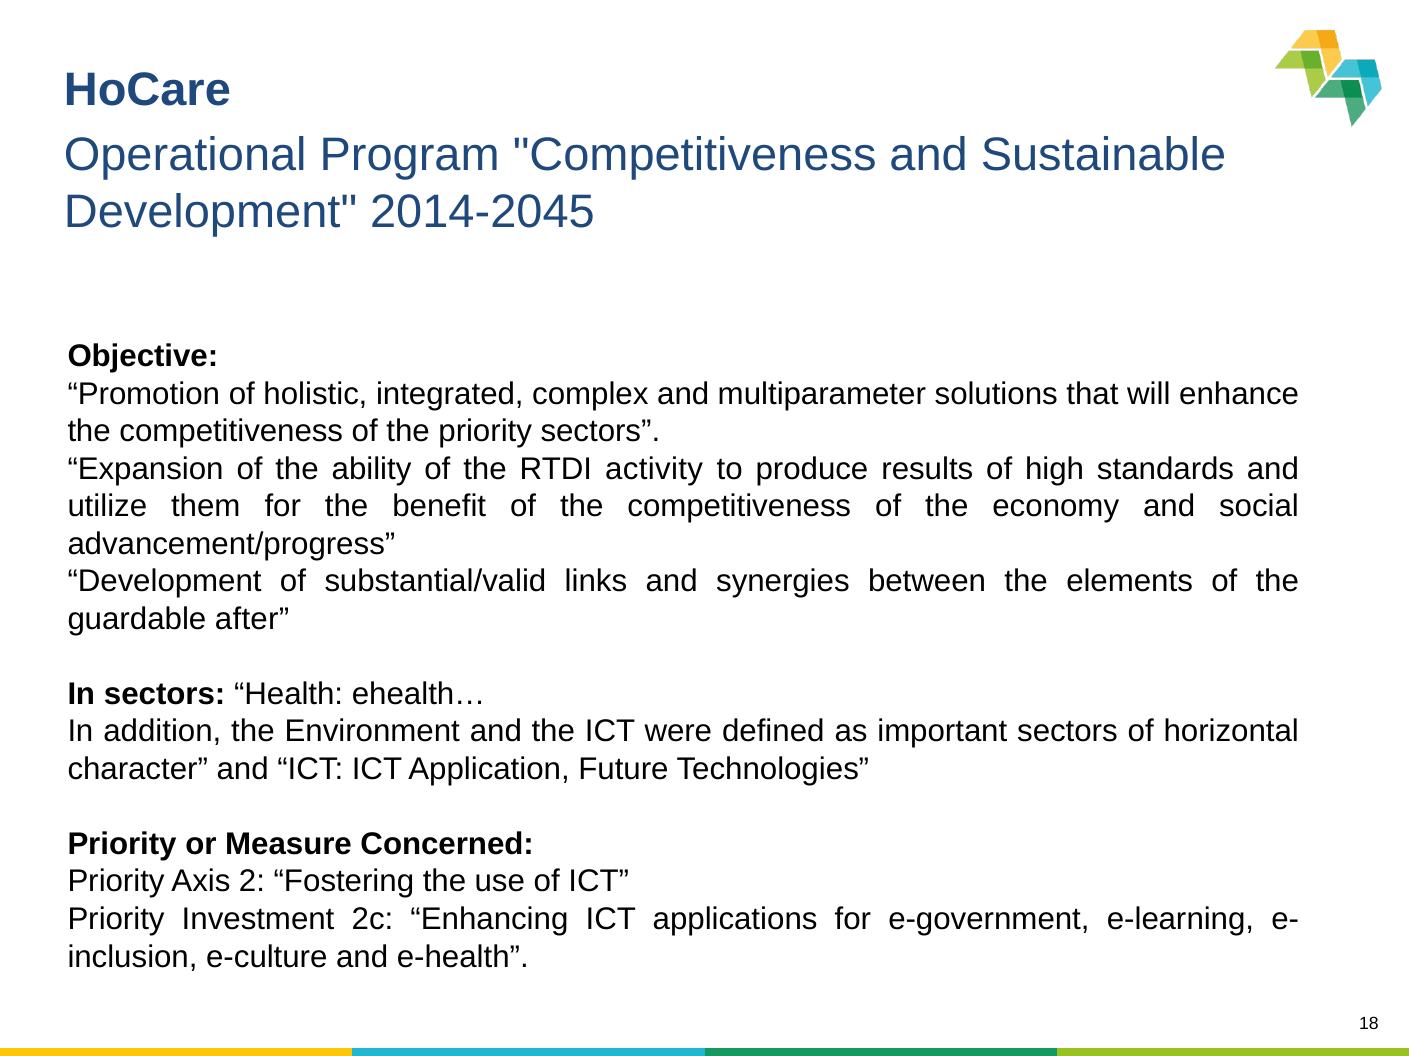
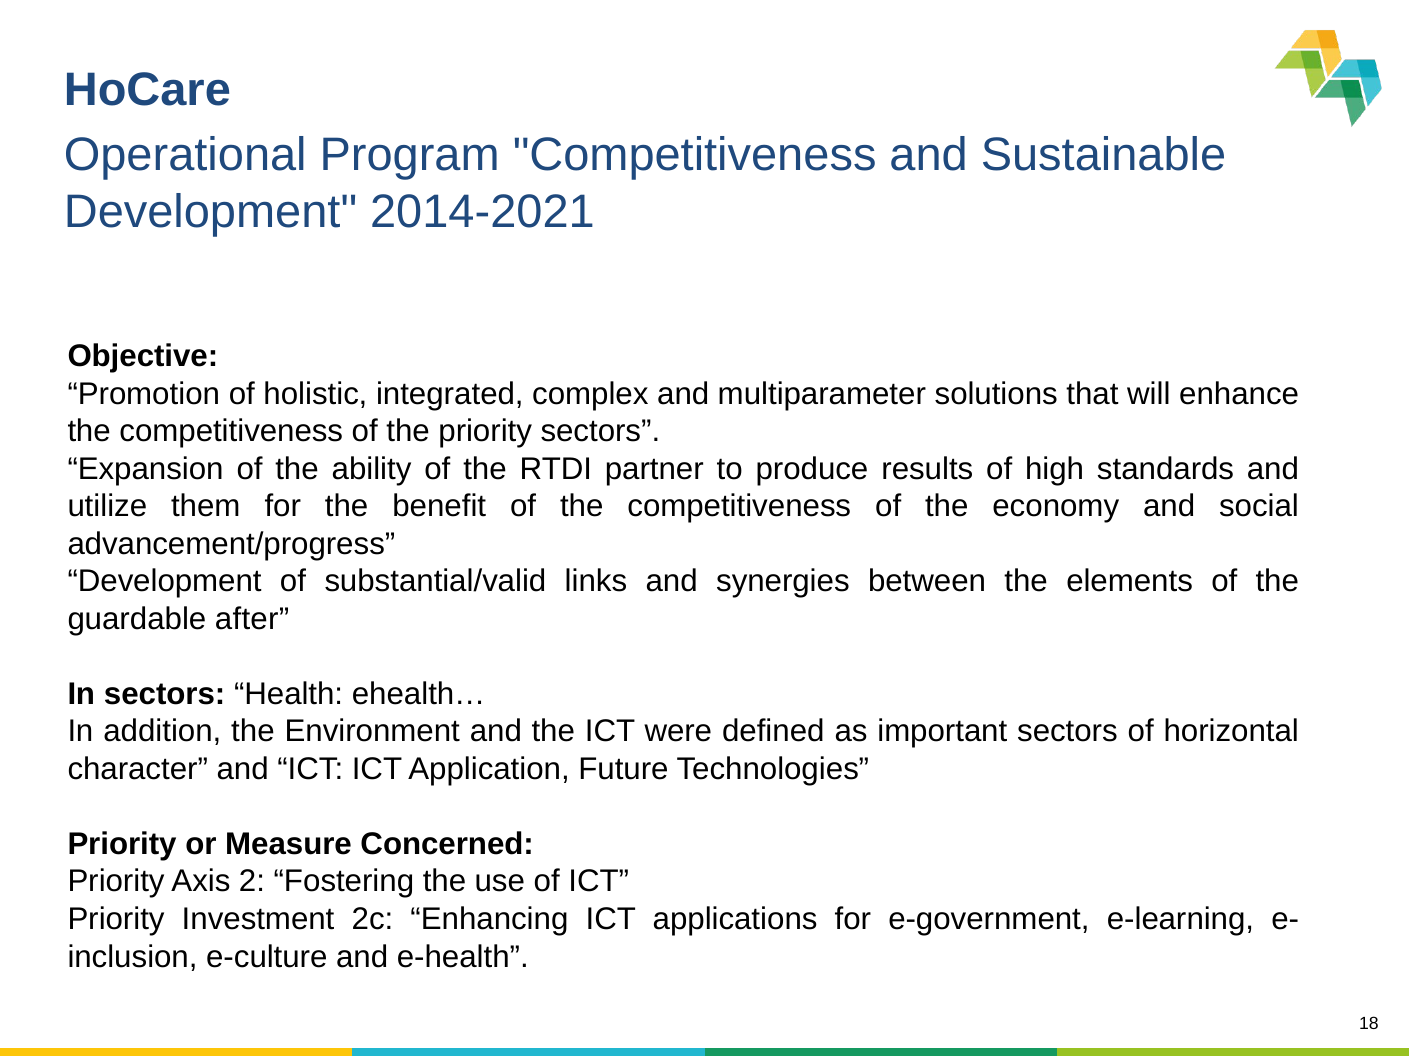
2014-2045: 2014-2045 -> 2014-2021
activity: activity -> partner
